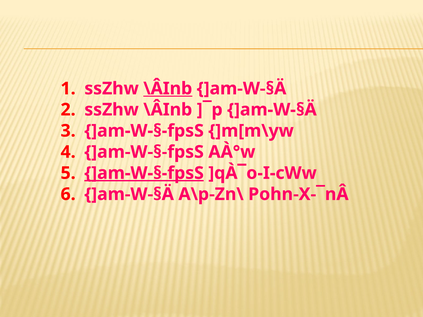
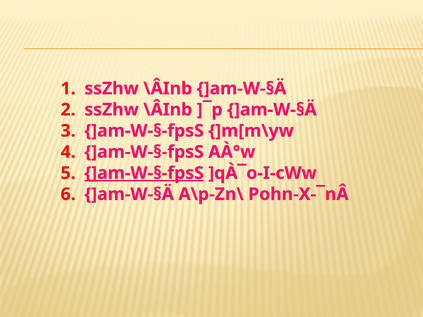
\ÂInb at (168, 89) underline: present -> none
